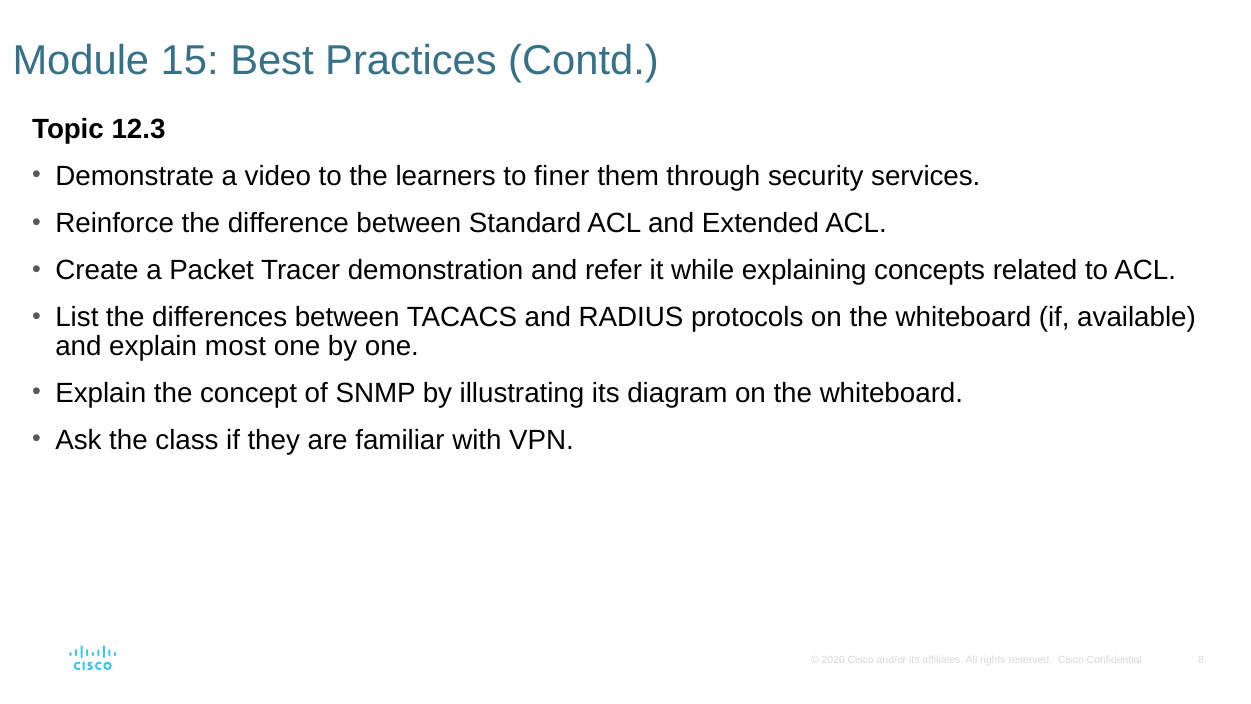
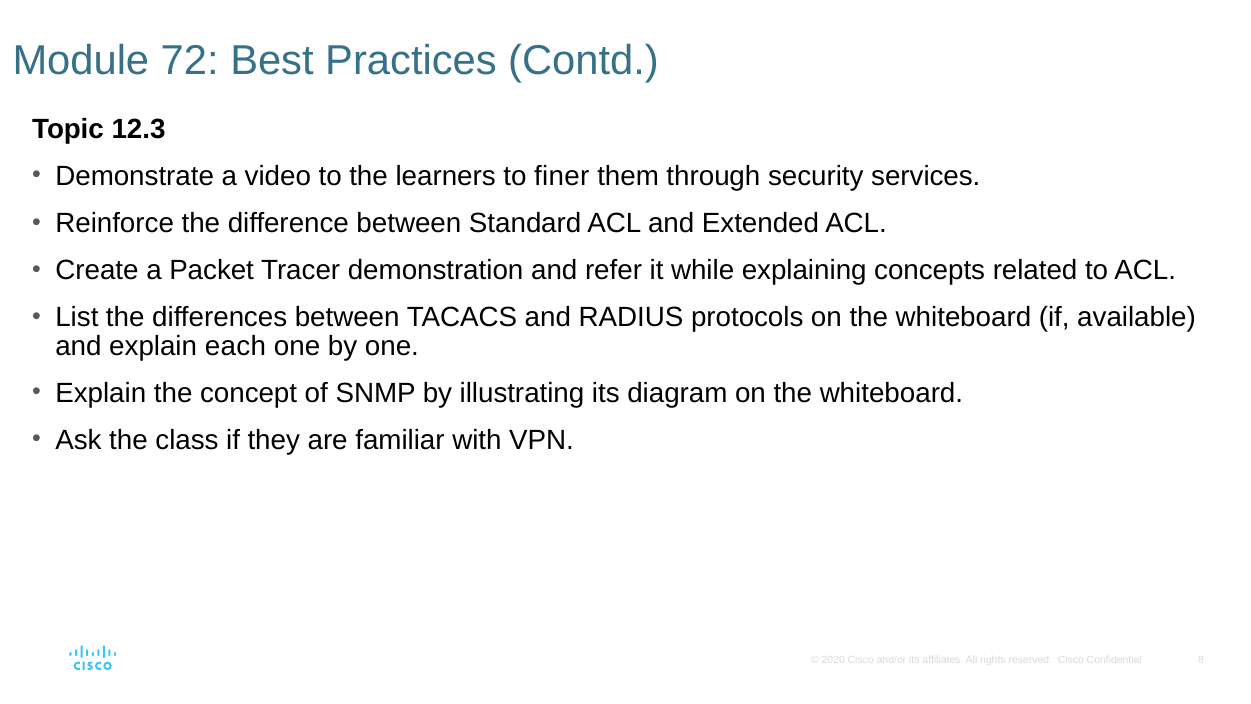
15: 15 -> 72
most: most -> each
